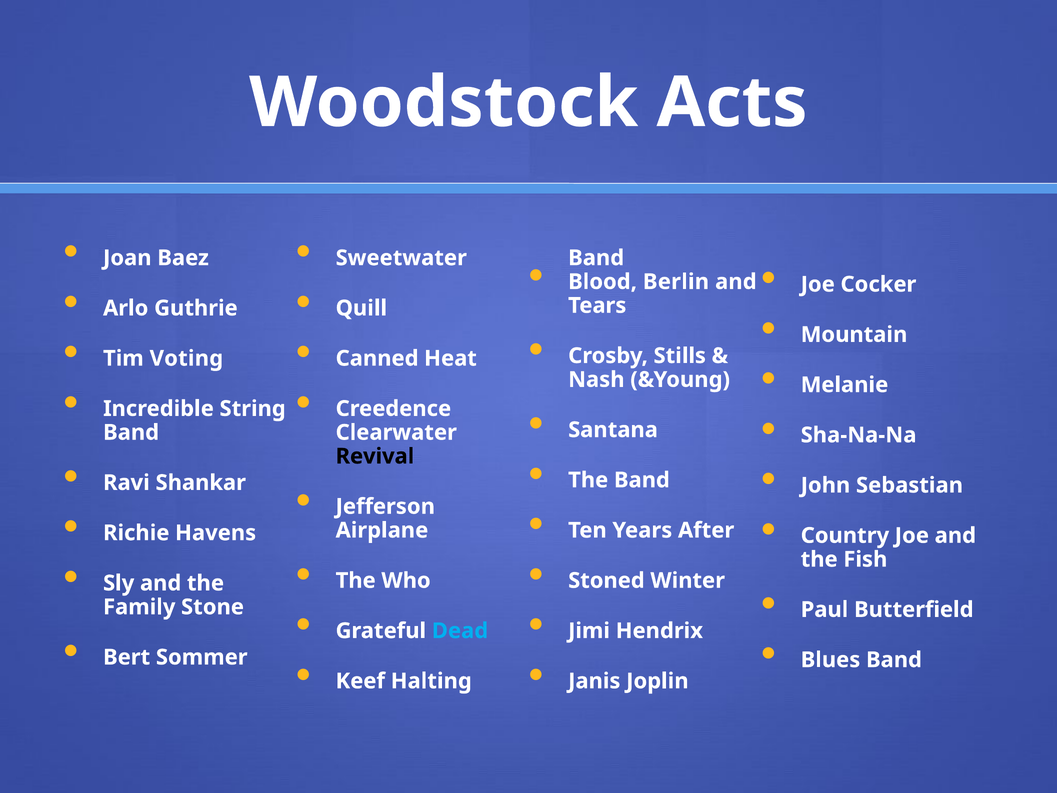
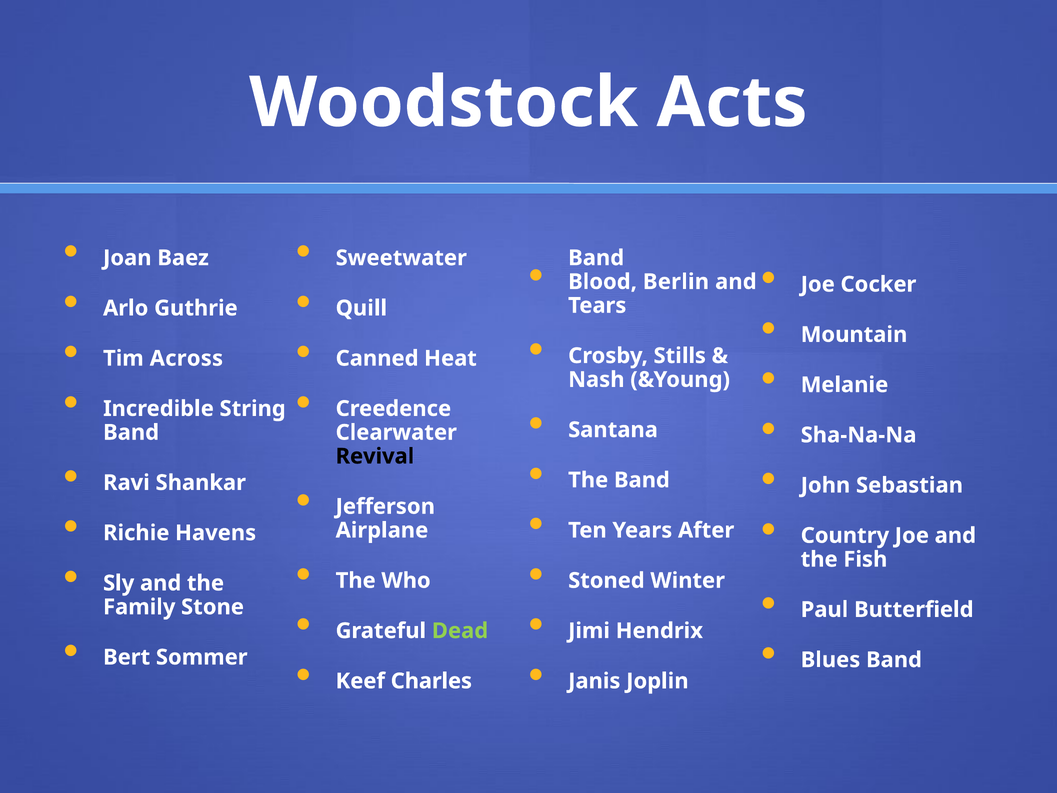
Voting: Voting -> Across
Dead colour: light blue -> light green
Halting: Halting -> Charles
